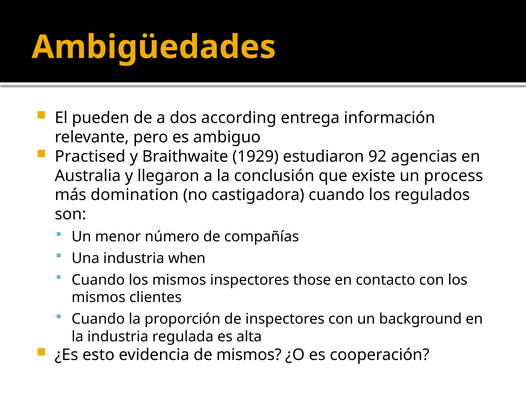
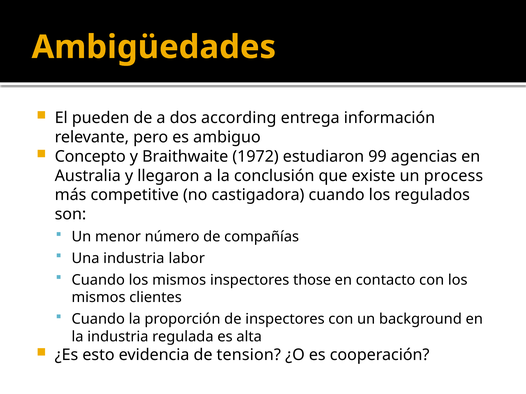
Practised: Practised -> Concepto
1929: 1929 -> 1972
92: 92 -> 99
domination: domination -> competitive
when: when -> labor
de mismos: mismos -> tension
